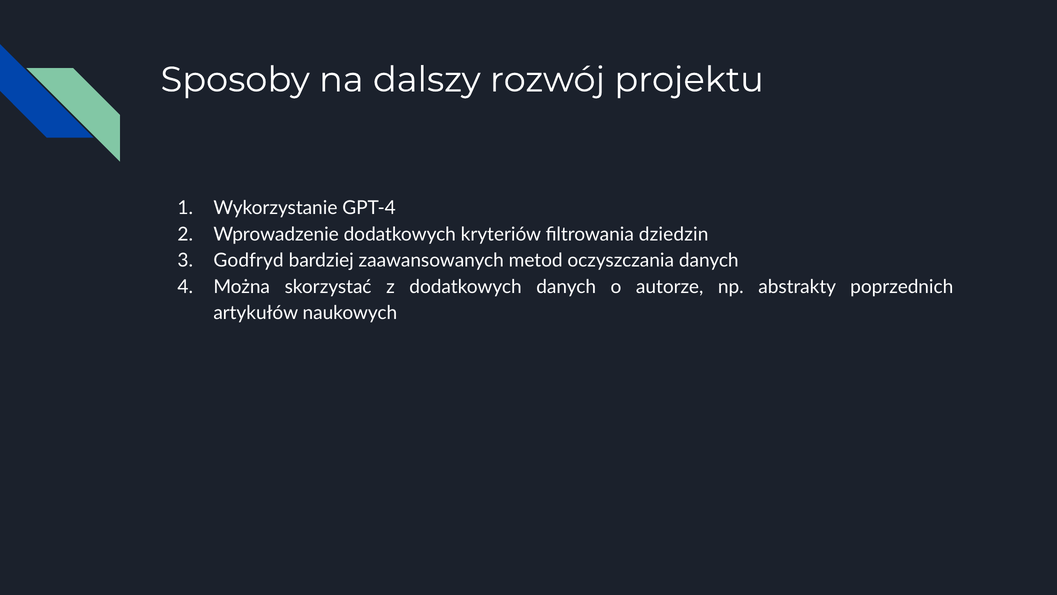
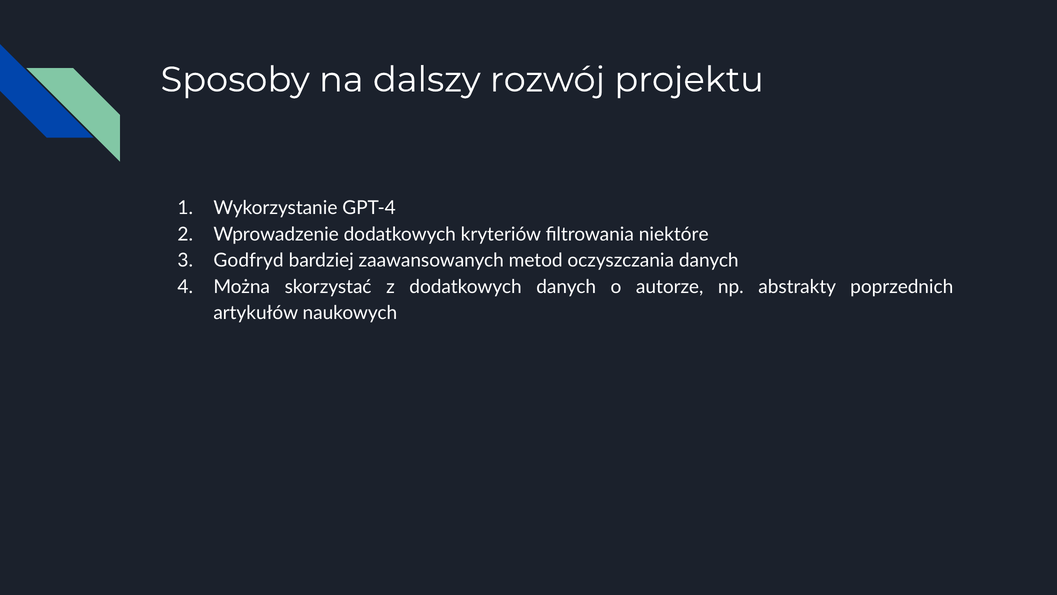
dziedzin: dziedzin -> niektóre
